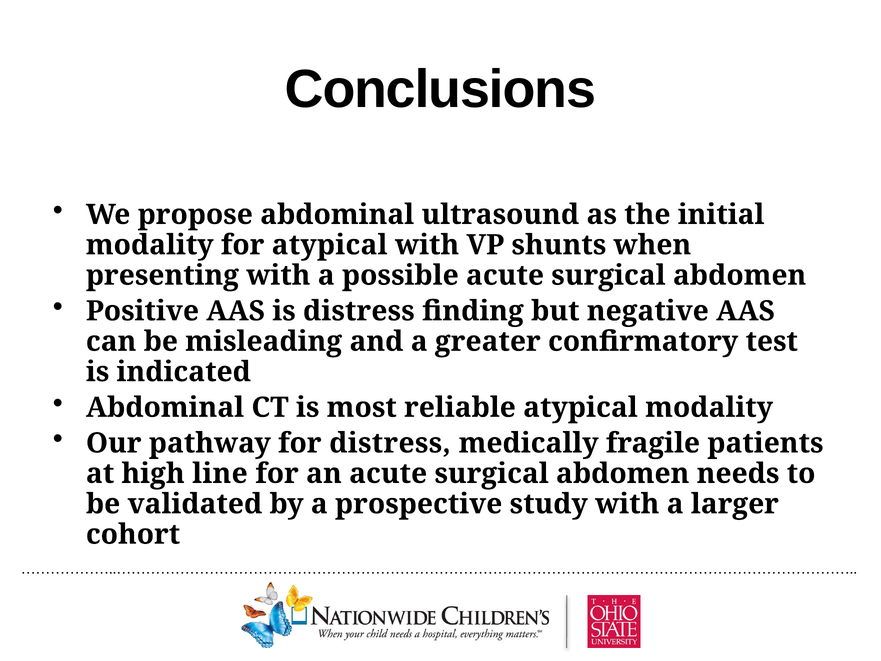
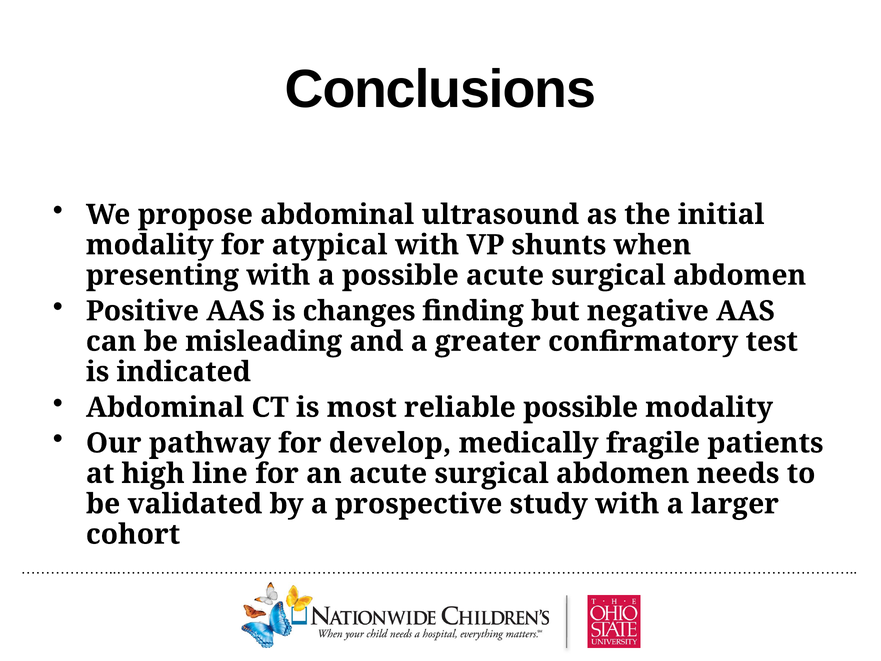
is distress: distress -> changes
reliable atypical: atypical -> possible
for distress: distress -> develop
